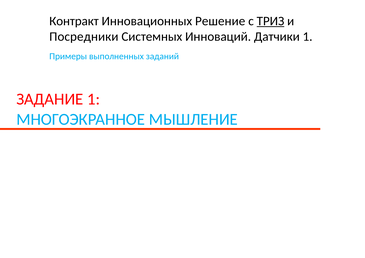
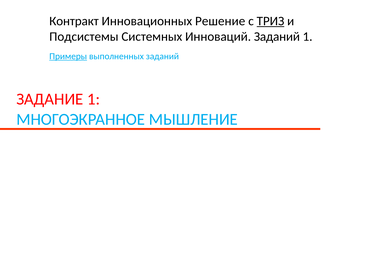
Посредники: Посредники -> Подсистемы
Инноваций Датчики: Датчики -> Заданий
Примеры underline: none -> present
